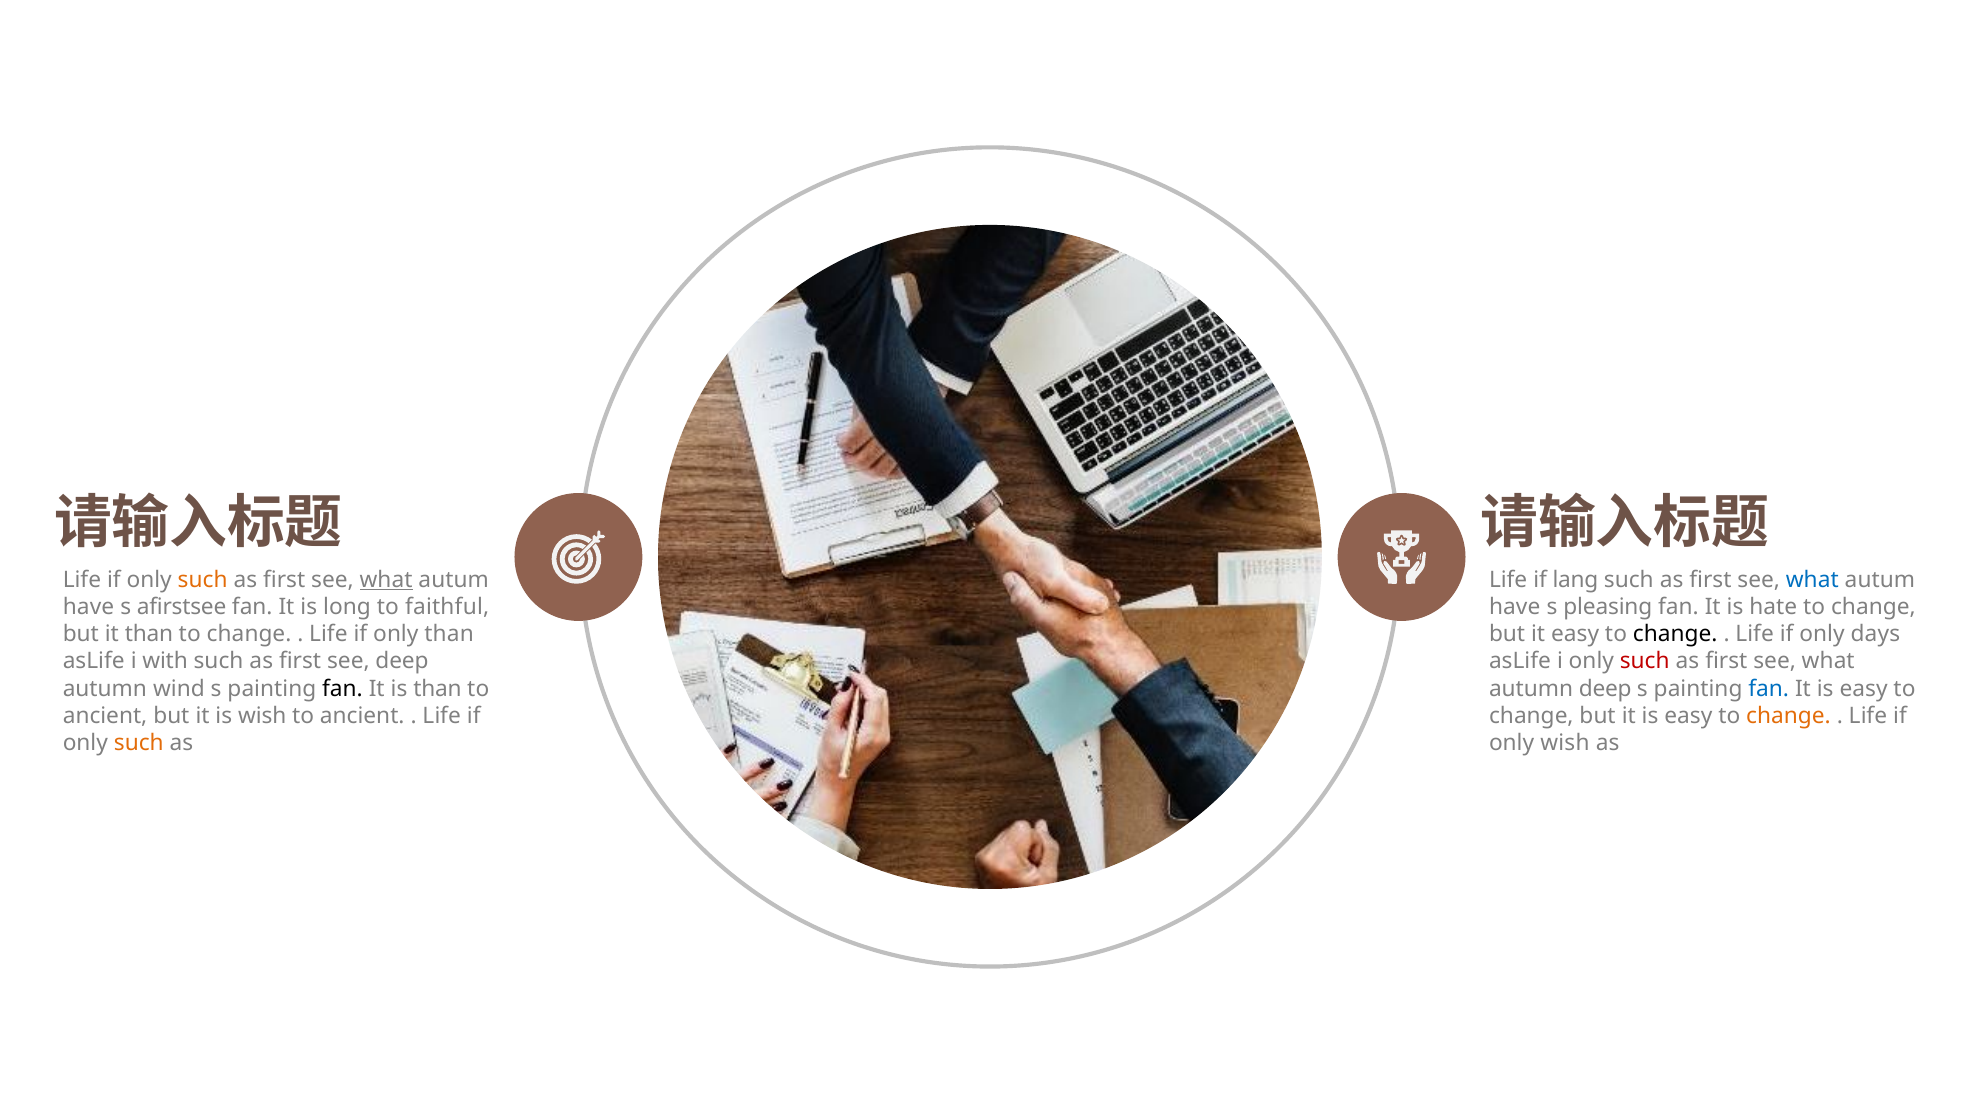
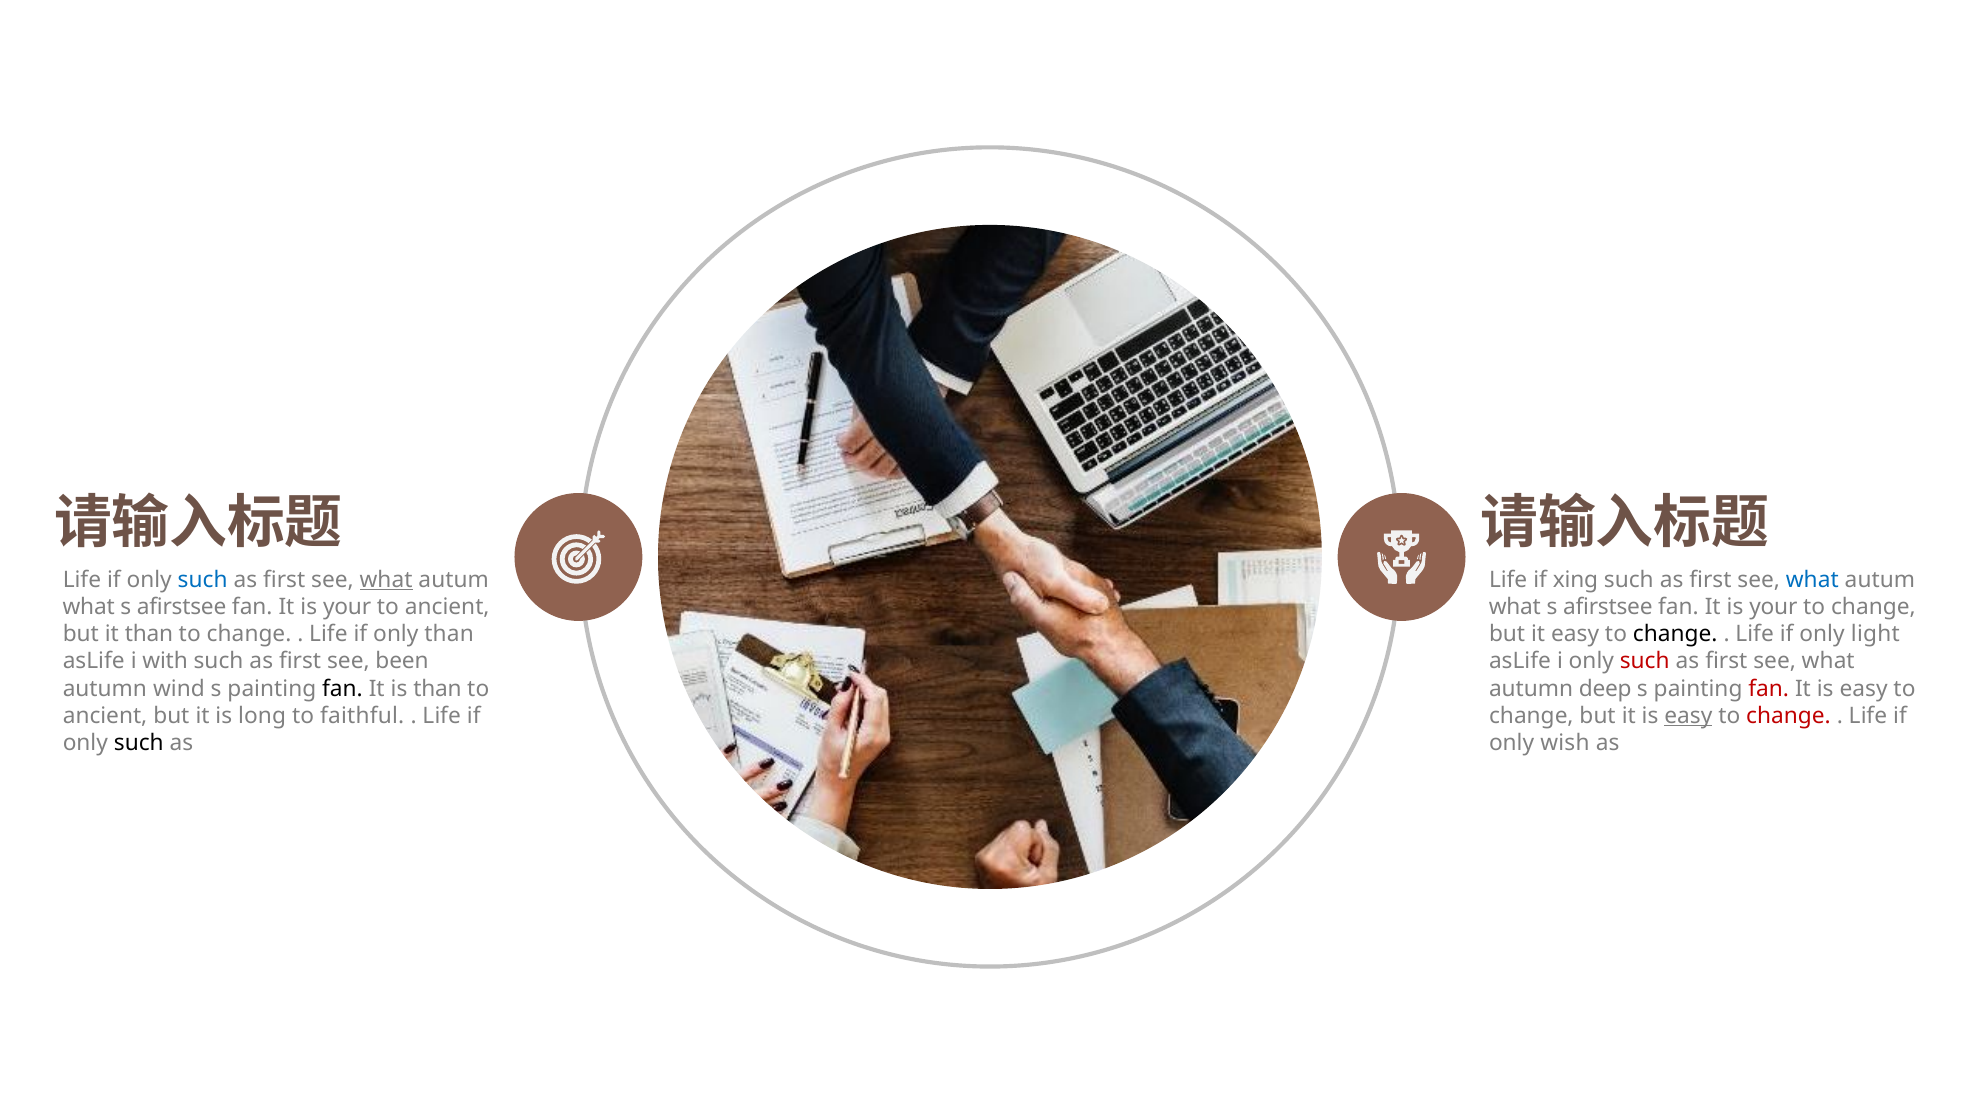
such at (203, 580) colour: orange -> blue
lang: lang -> xing
have at (88, 607): have -> what
long at (347, 607): long -> your
faithful at (447, 607): faithful -> ancient
have at (1515, 607): have -> what
pleasing at (1608, 607): pleasing -> afirstsee
hate at (1773, 607): hate -> your
days: days -> light
see deep: deep -> been
fan at (1769, 689) colour: blue -> red
is wish: wish -> long
ancient at (362, 716): ancient -> faithful
easy at (1688, 716) underline: none -> present
change at (1788, 716) colour: orange -> red
such at (139, 743) colour: orange -> black
